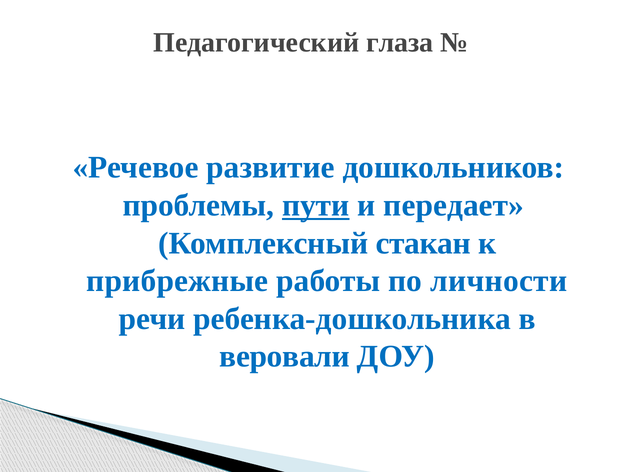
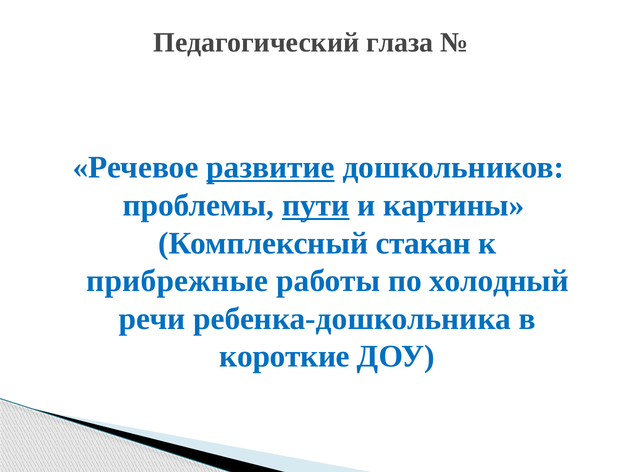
развитие underline: none -> present
передает: передает -> картины
личности: личности -> холодный
веровали: веровали -> короткие
